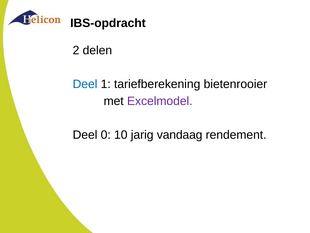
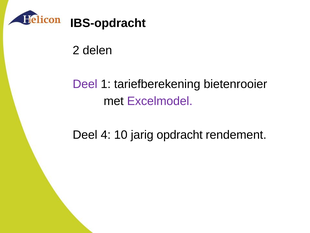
Deel at (85, 84) colour: blue -> purple
0: 0 -> 4
vandaag: vandaag -> opdracht
